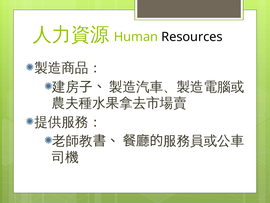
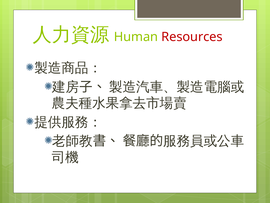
Resources colour: black -> red
